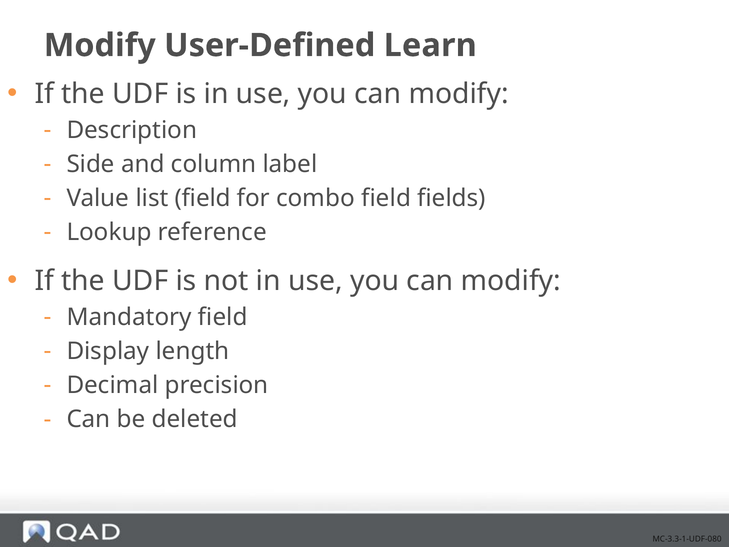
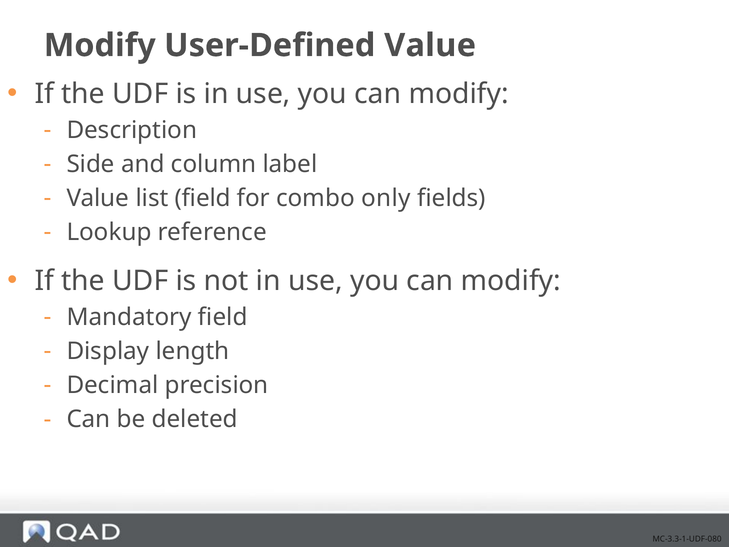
User-Defined Learn: Learn -> Value
combo field: field -> only
